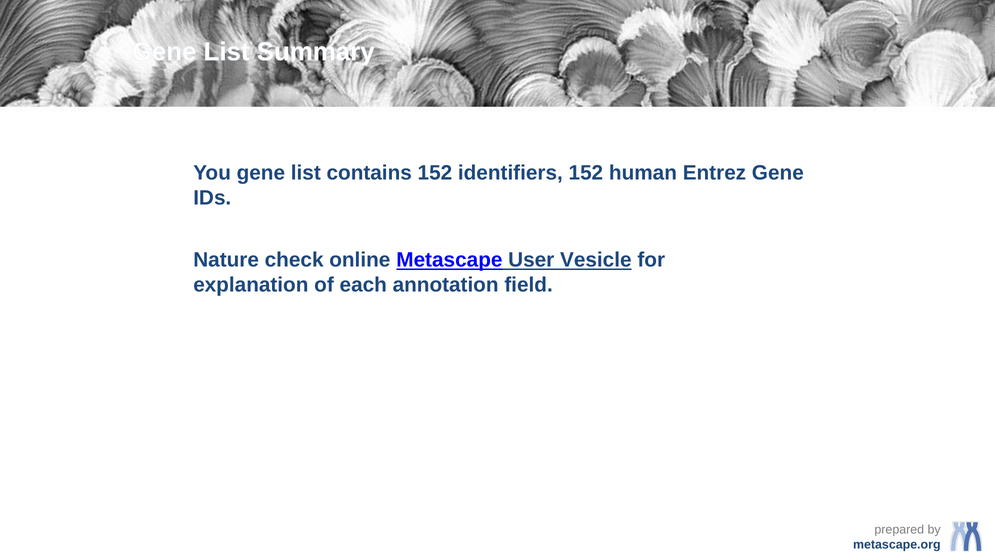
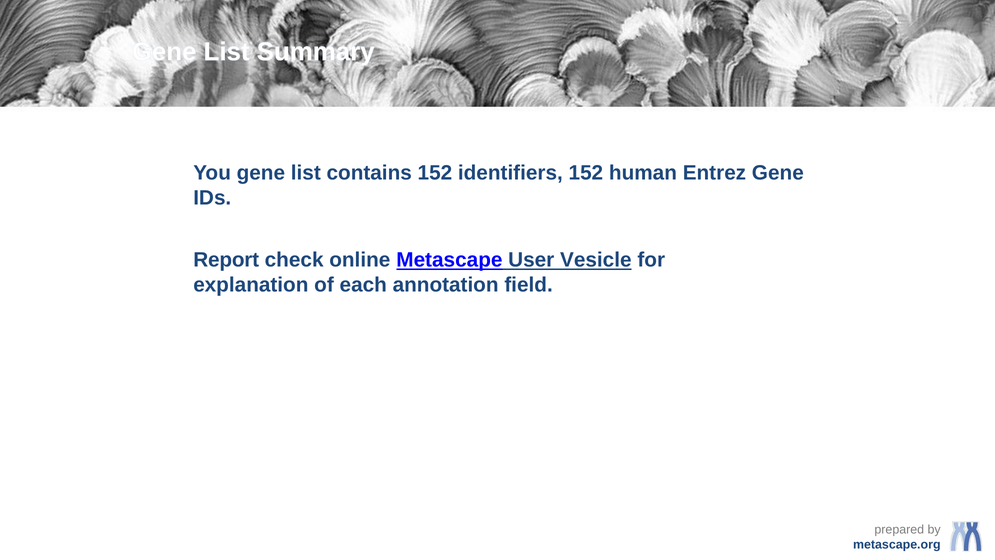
Nature: Nature -> Report
